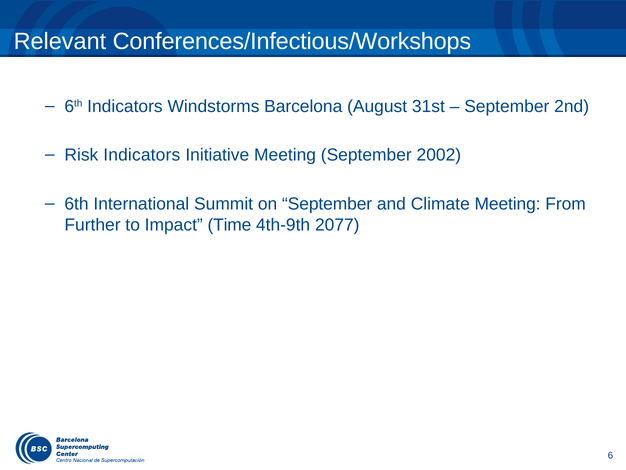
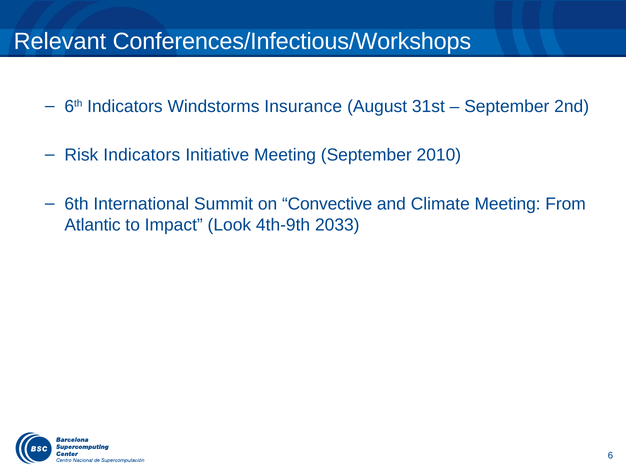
Barcelona: Barcelona -> Insurance
2002: 2002 -> 2010
on September: September -> Convective
Further: Further -> Atlantic
Time: Time -> Look
2077: 2077 -> 2033
